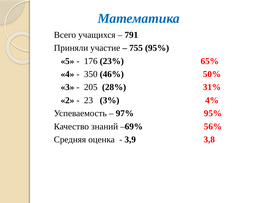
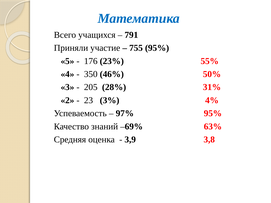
65%: 65% -> 55%
56%: 56% -> 63%
